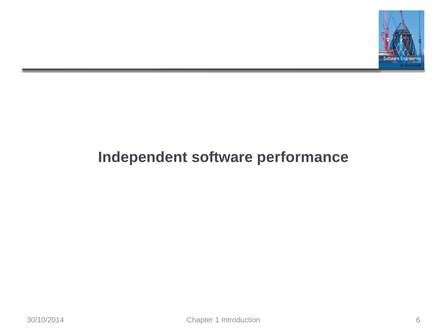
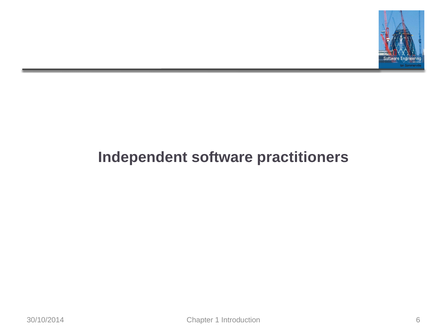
performance: performance -> practitioners
